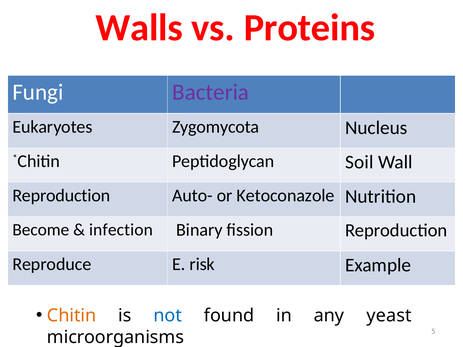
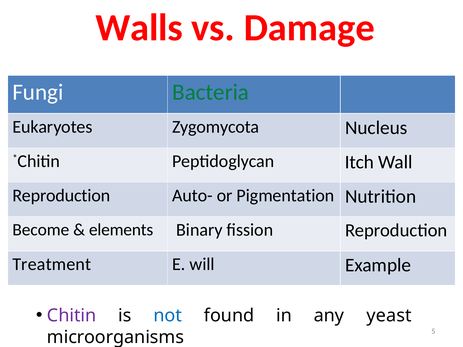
Proteins: Proteins -> Damage
Bacteria colour: purple -> green
Soil: Soil -> Itch
Ketoconazole: Ketoconazole -> Pigmentation
infection: infection -> elements
Reproduce: Reproduce -> Treatment
risk: risk -> will
Chitin colour: orange -> purple
